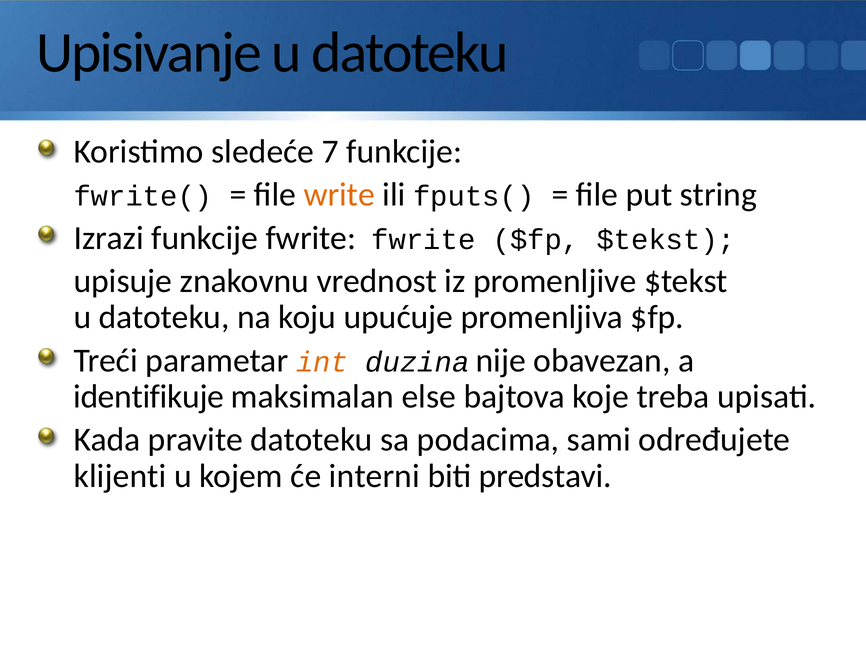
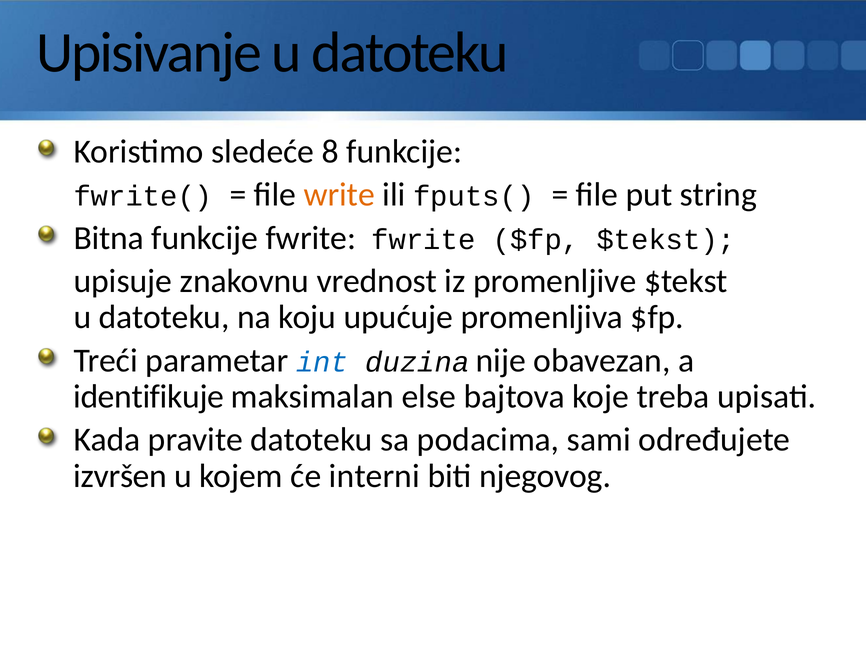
7: 7 -> 8
Izrazi: Izrazi -> Bitna
int colour: orange -> blue
klijenti: klijenti -> izvršen
predstavi: predstavi -> njegovog
